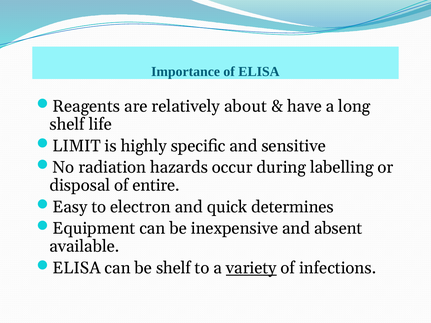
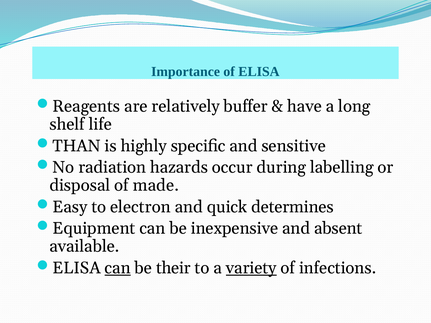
about: about -> buffer
LIMIT: LIMIT -> THAN
entire: entire -> made
can at (118, 268) underline: none -> present
be shelf: shelf -> their
